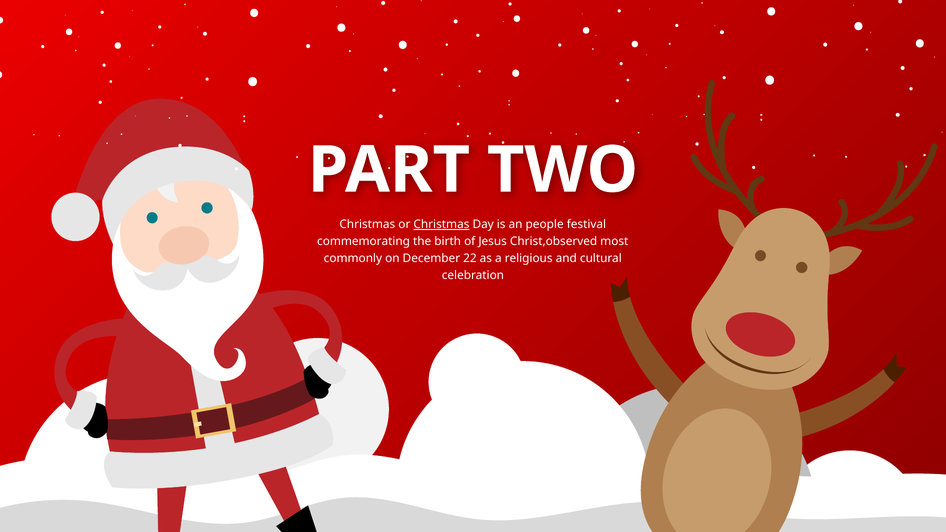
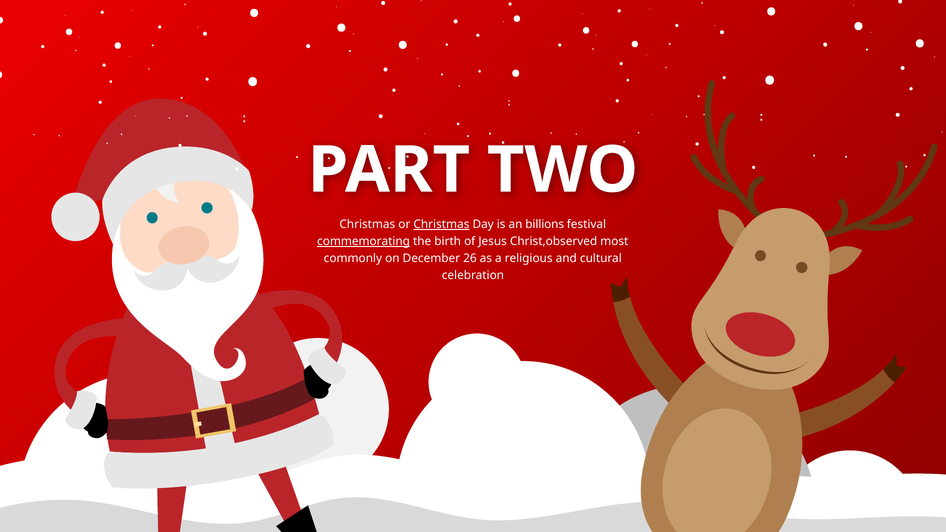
people: people -> billions
commemorating underline: none -> present
22: 22 -> 26
